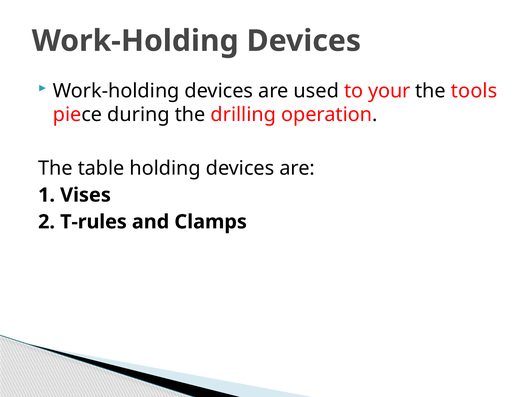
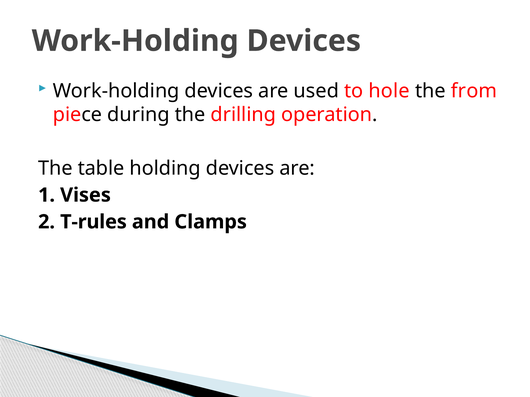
your: your -> hole
tools: tools -> from
